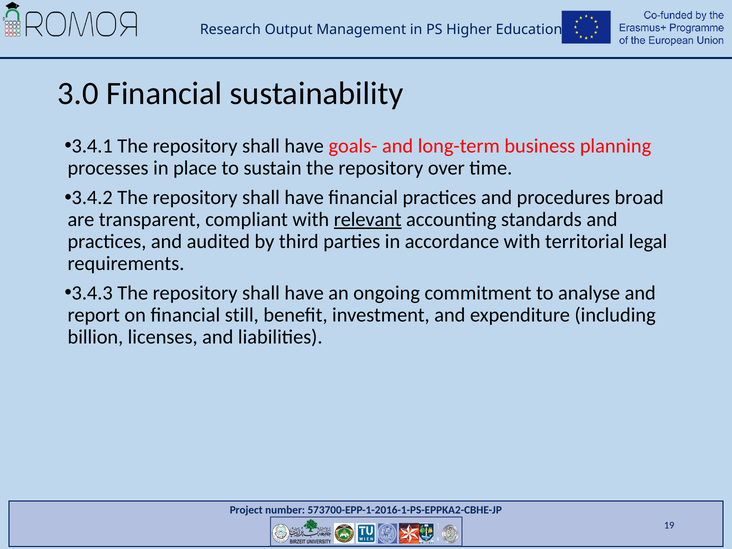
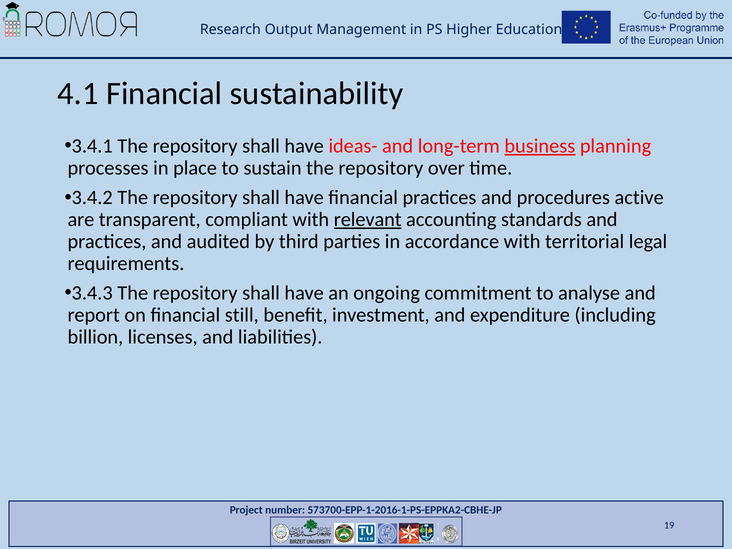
3.0: 3.0 -> 4.1
goals-: goals- -> ideas-
business underline: none -> present
broad: broad -> active
